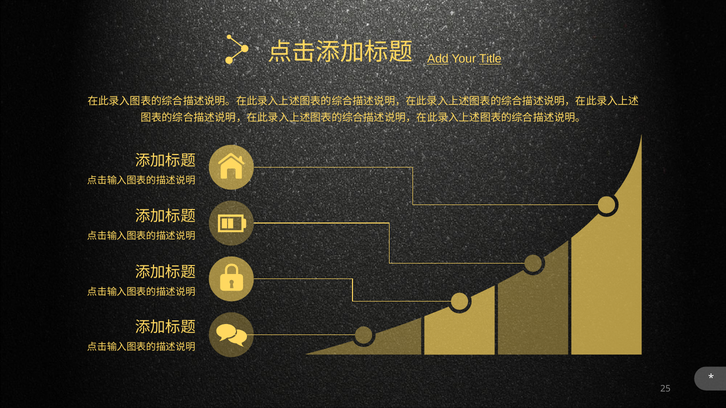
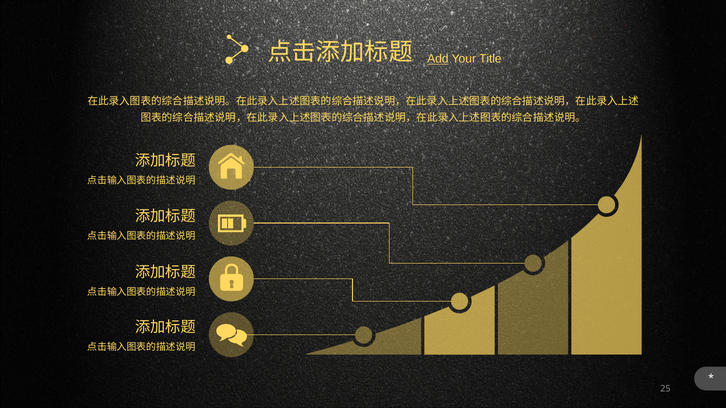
Title underline: present -> none
